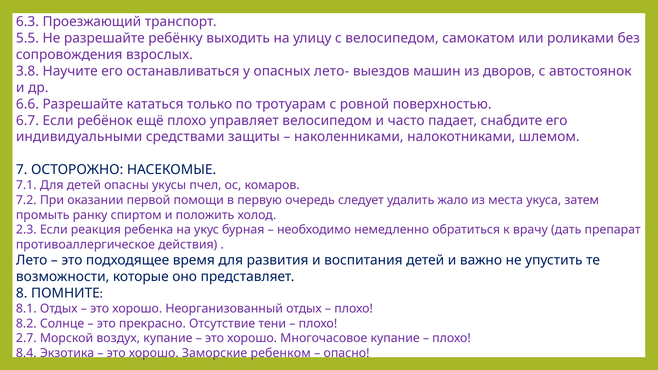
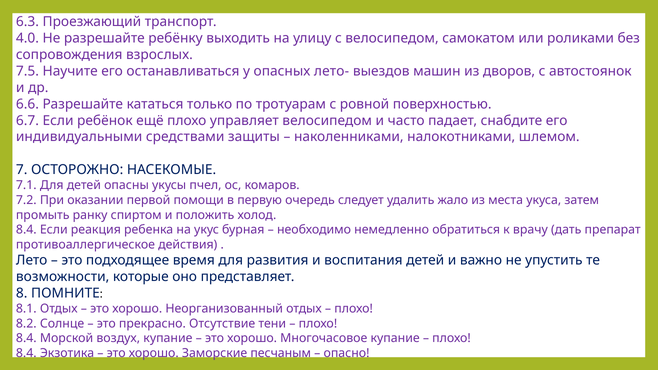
5.5: 5.5 -> 4.0
3.8: 3.8 -> 7.5
2.3 at (26, 230): 2.3 -> 8.4
2.7 at (26, 338): 2.7 -> 8.4
ребенком: ребенком -> песчаным
